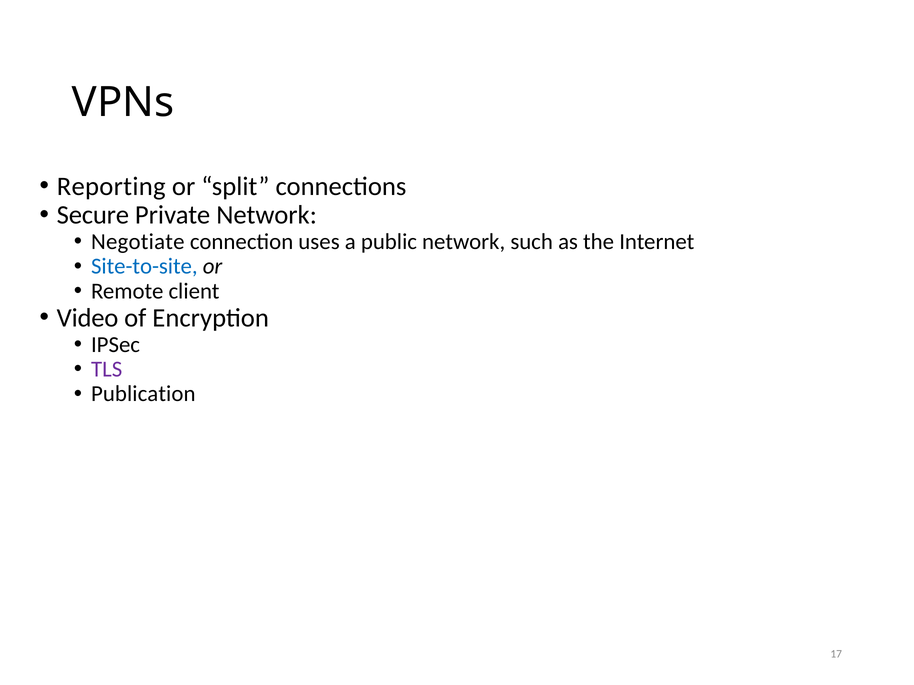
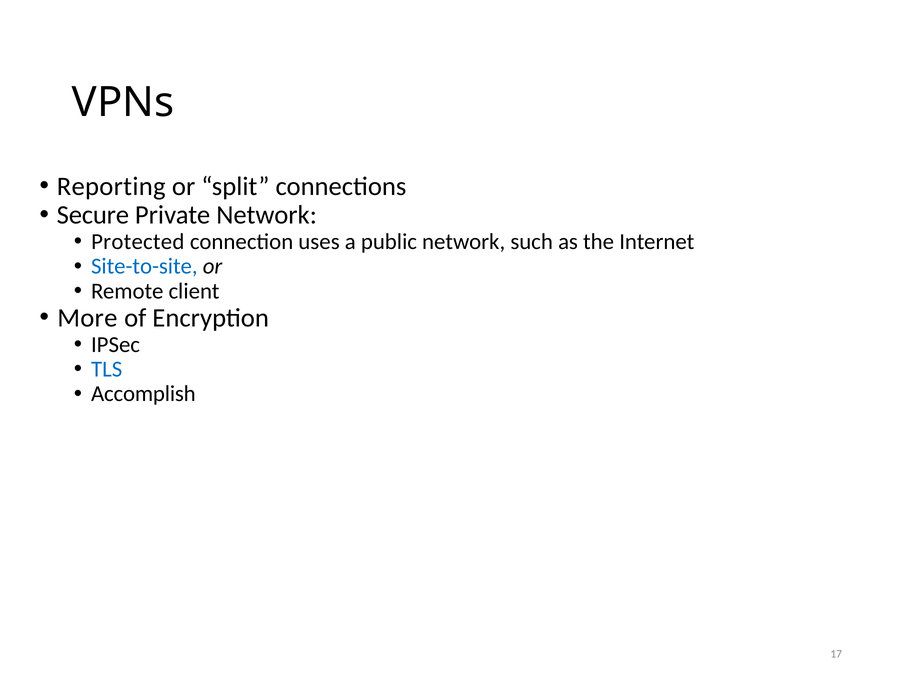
Negotiate: Negotiate -> Protected
Video: Video -> More
TLS colour: purple -> blue
Publication: Publication -> Accomplish
